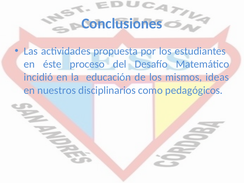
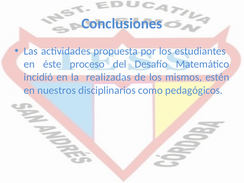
educación: educación -> realizadas
ideas: ideas -> estén
